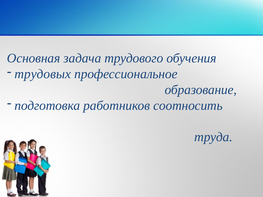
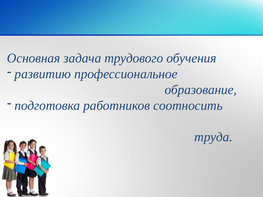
трудовых: трудовых -> развитию
